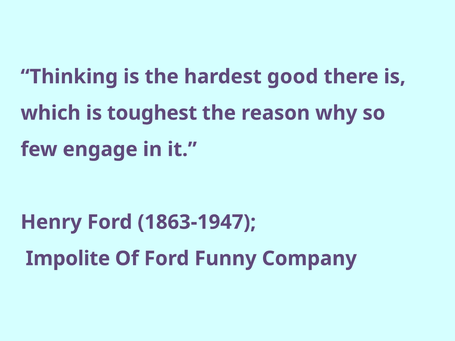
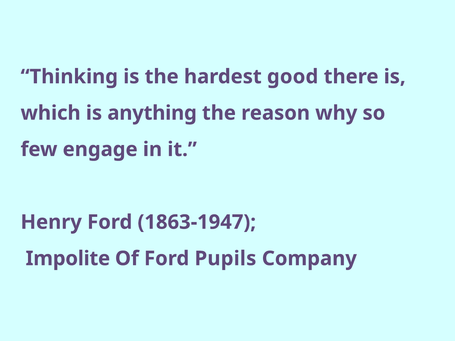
toughest: toughest -> anything
Funny: Funny -> Pupils
